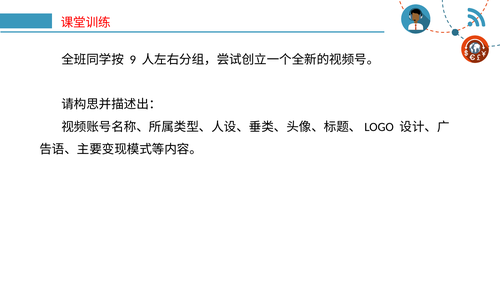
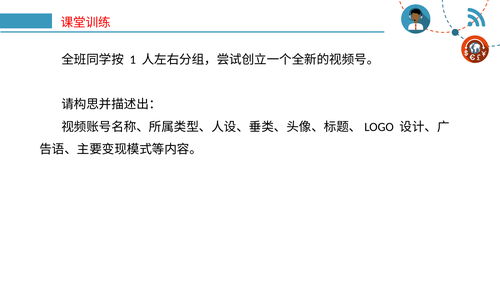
9: 9 -> 1
